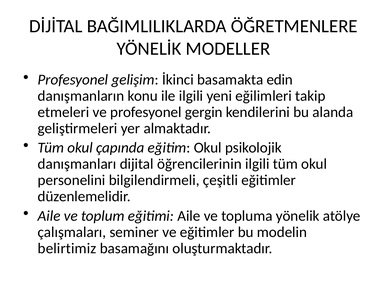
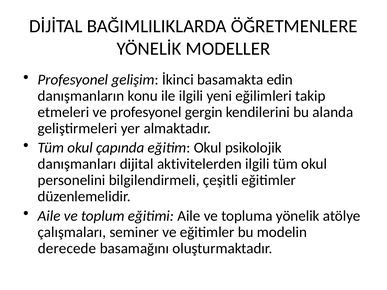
öğrencilerinin: öğrencilerinin -> aktivitelerden
belirtimiz: belirtimiz -> derecede
